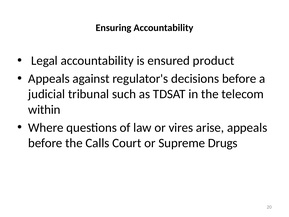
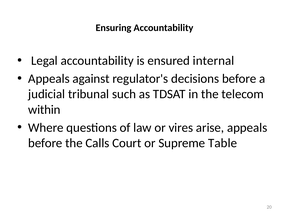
product: product -> internal
Drugs: Drugs -> Table
